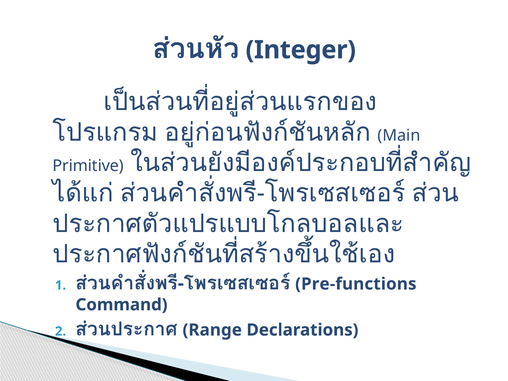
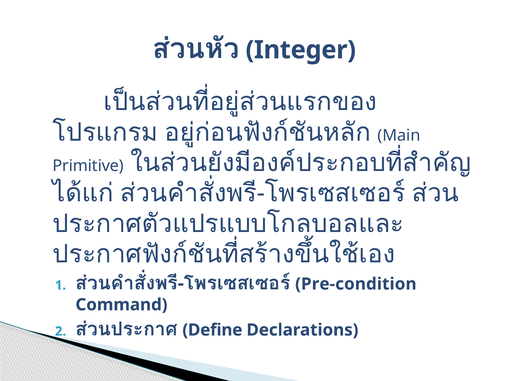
Pre-functions: Pre-functions -> Pre-condition
Range: Range -> Define
